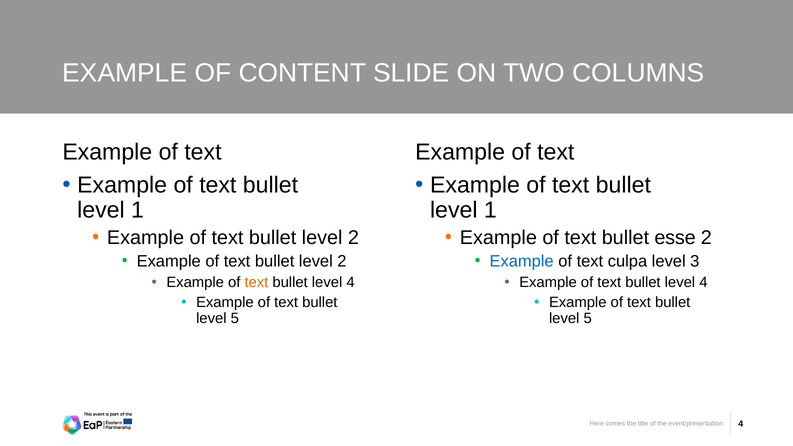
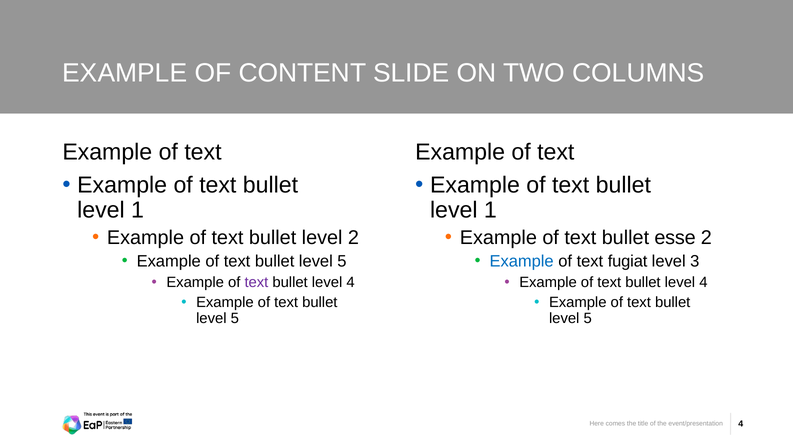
2 at (342, 261): 2 -> 5
culpa: culpa -> fugiat
text at (256, 282) colour: orange -> purple
